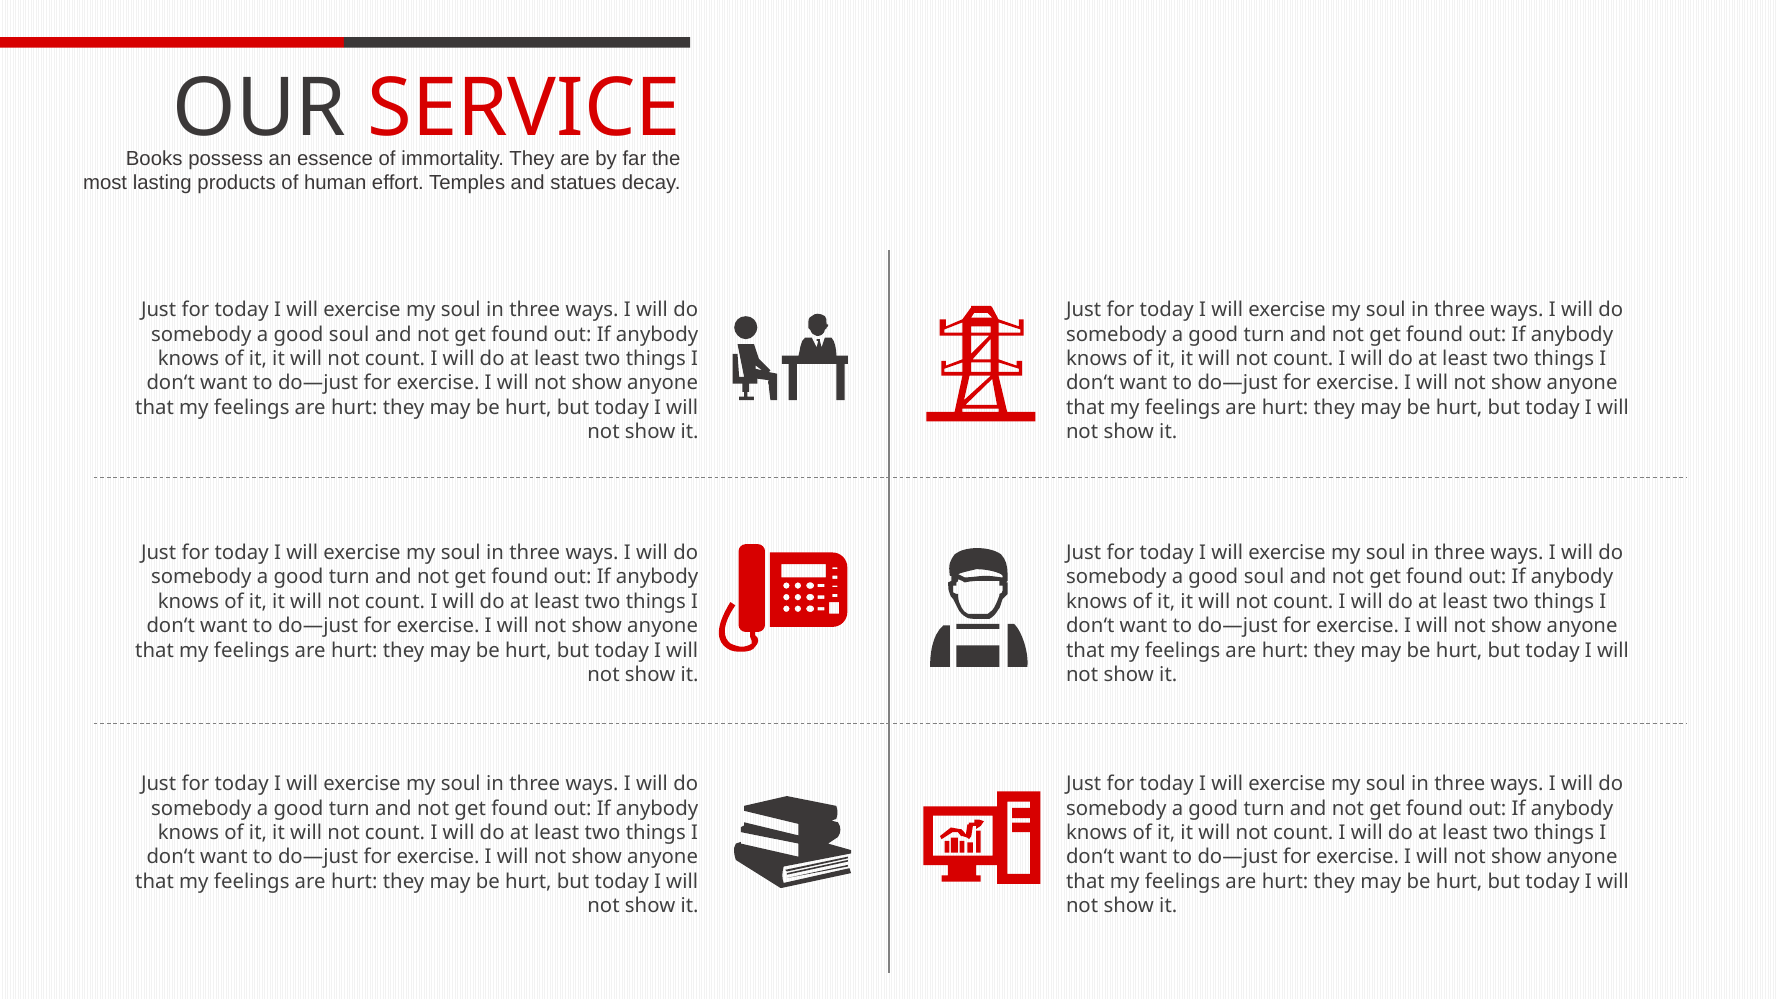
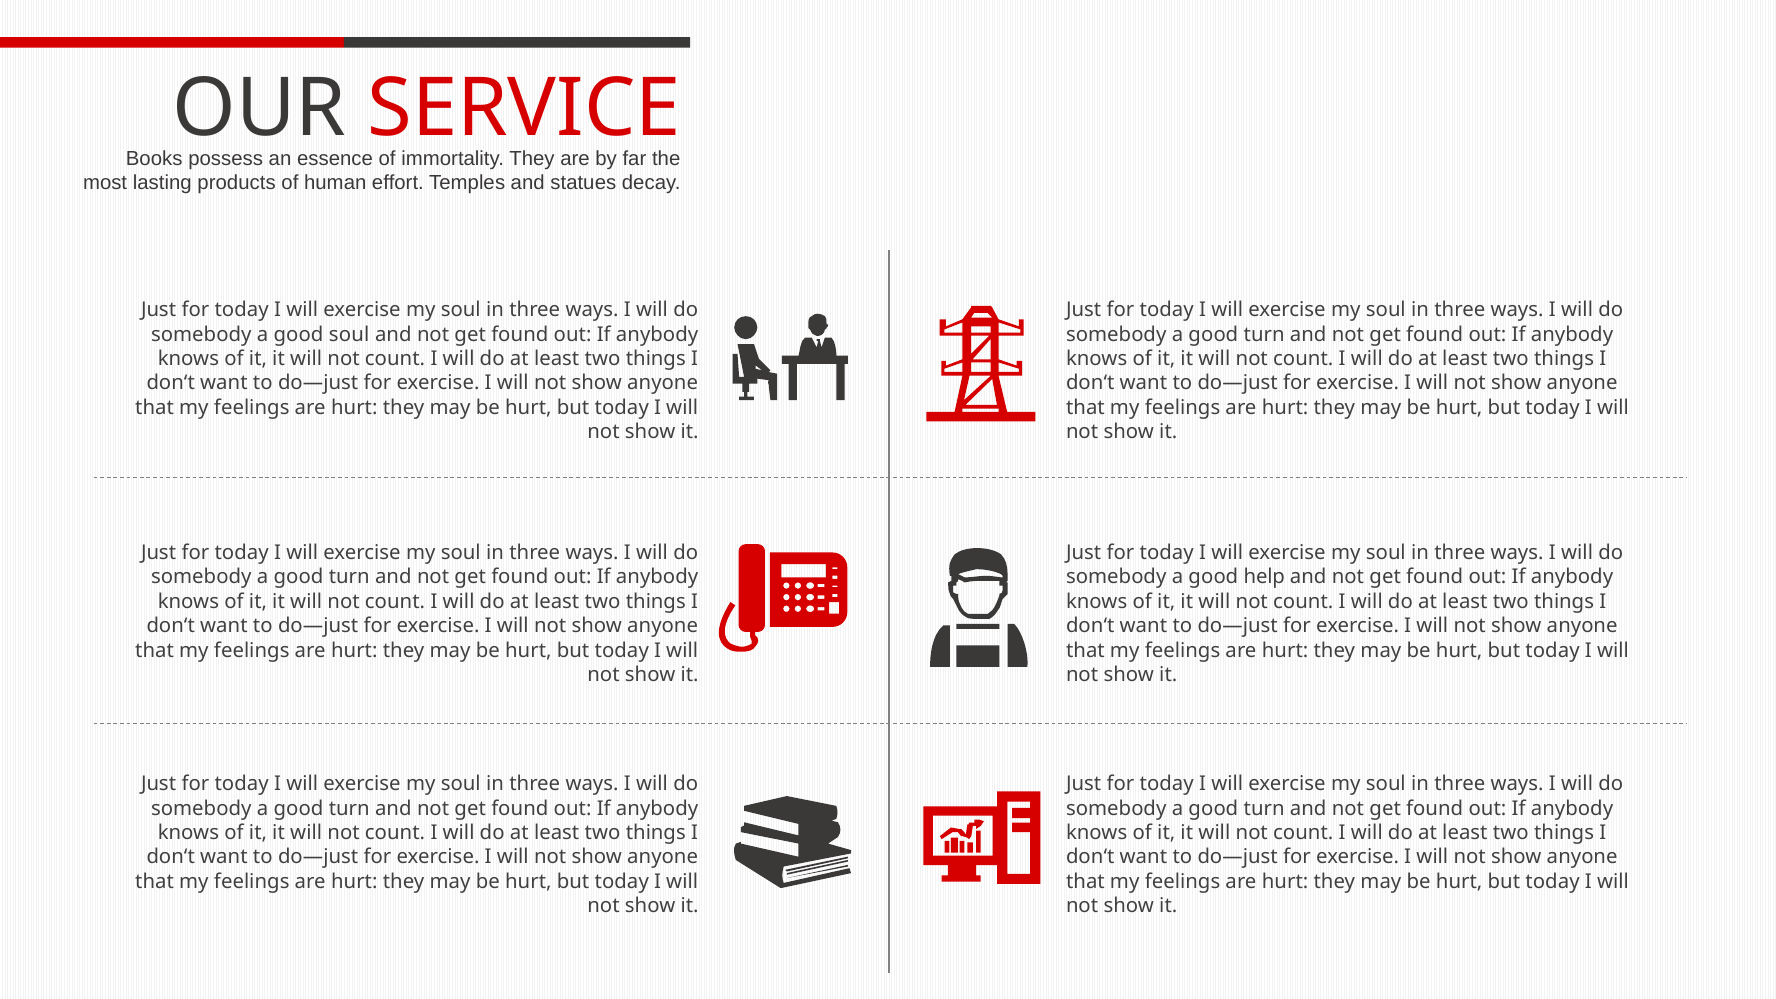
soul at (1264, 577): soul -> help
